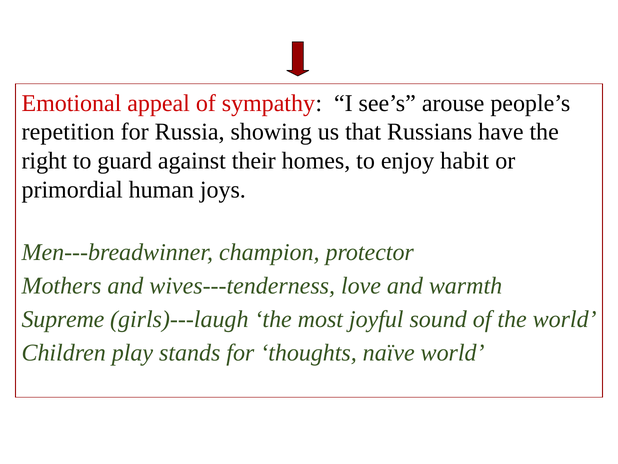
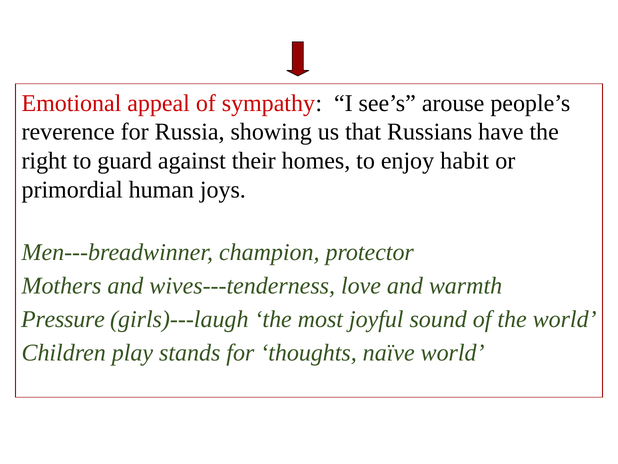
repetition: repetition -> reverence
Supreme: Supreme -> Pressure
